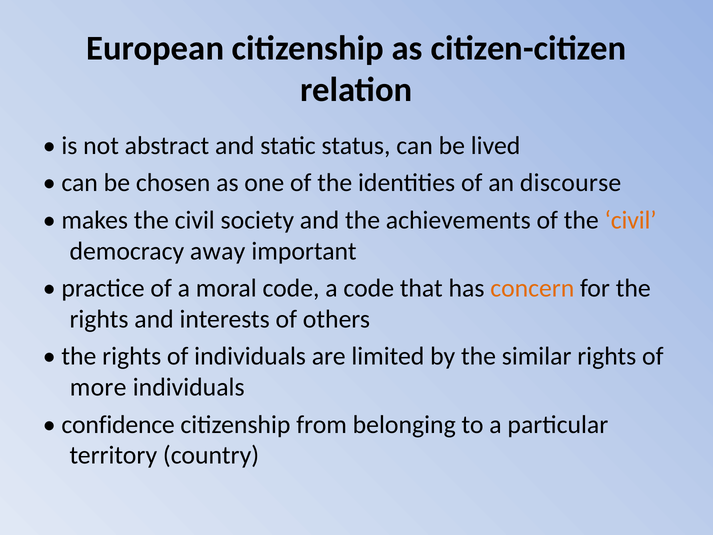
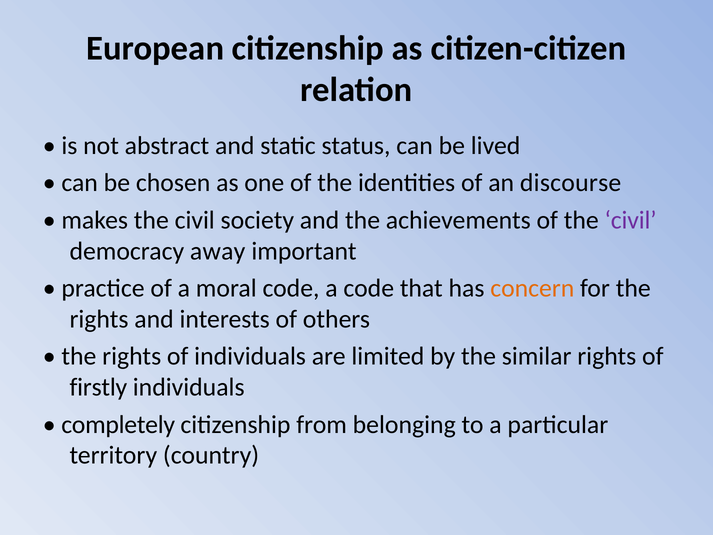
civil at (631, 220) colour: orange -> purple
more: more -> firstly
confidence: confidence -> completely
